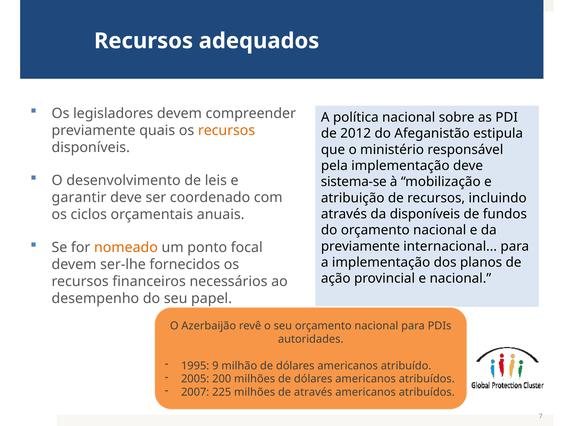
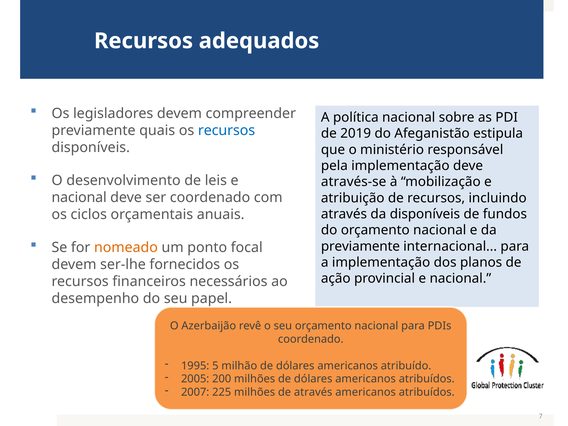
recursos at (227, 131) colour: orange -> blue
2012: 2012 -> 2019
sistema-se: sistema-se -> através-se
garantir at (79, 197): garantir -> nacional
autoridades at (311, 339): autoridades -> coordenado
9: 9 -> 5
